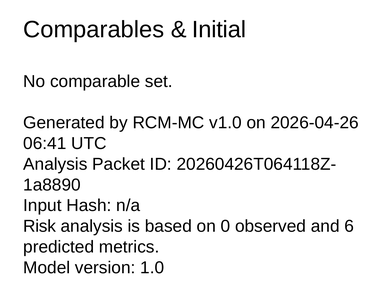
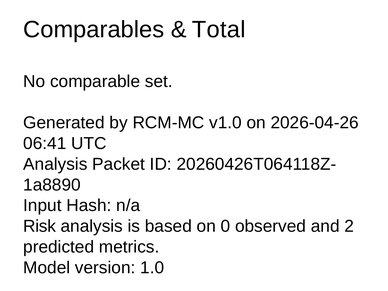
Initial: Initial -> Total
6: 6 -> 2
